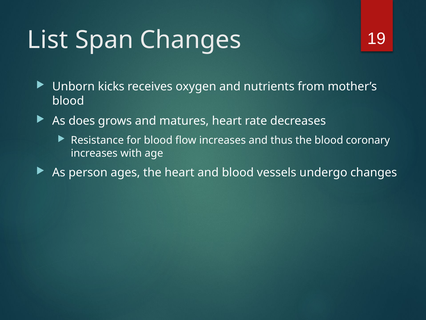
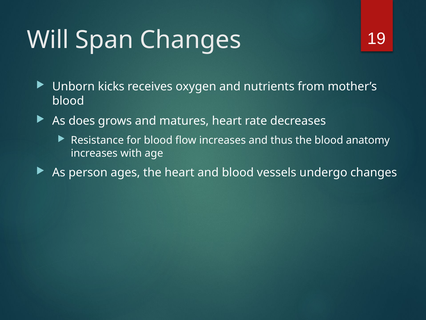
List: List -> Will
coronary: coronary -> anatomy
